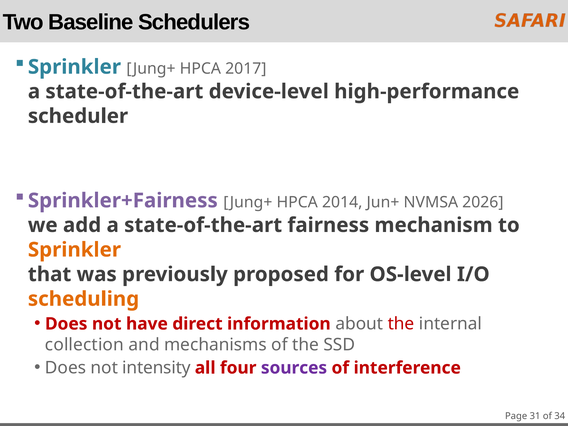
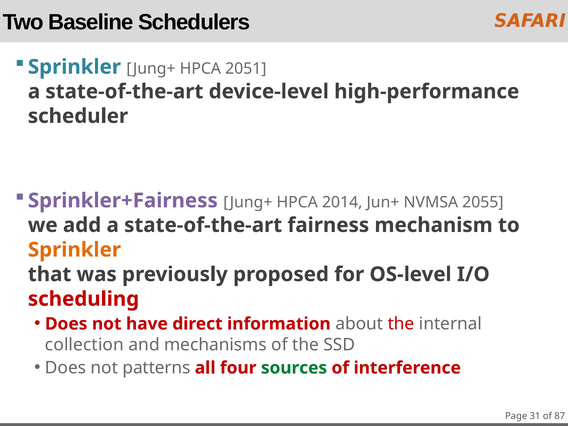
2017: 2017 -> 2051
2026: 2026 -> 2055
scheduling colour: orange -> red
intensity: intensity -> patterns
sources colour: purple -> green
34: 34 -> 87
